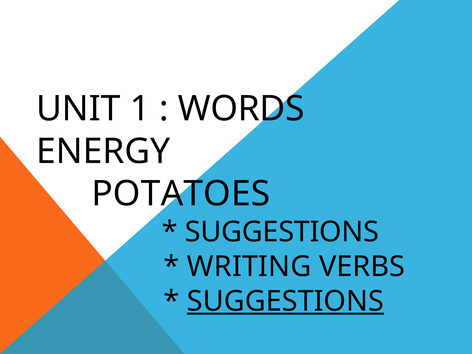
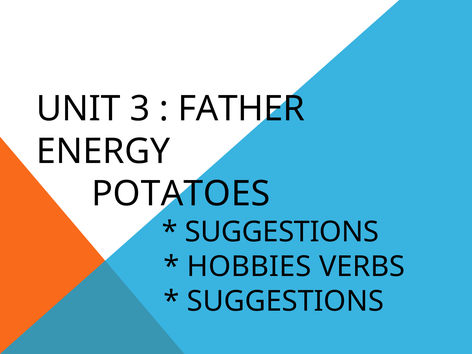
1: 1 -> 3
WORDS: WORDS -> FATHER
WRITING: WRITING -> HOBBIES
SUGGESTIONS at (285, 301) underline: present -> none
